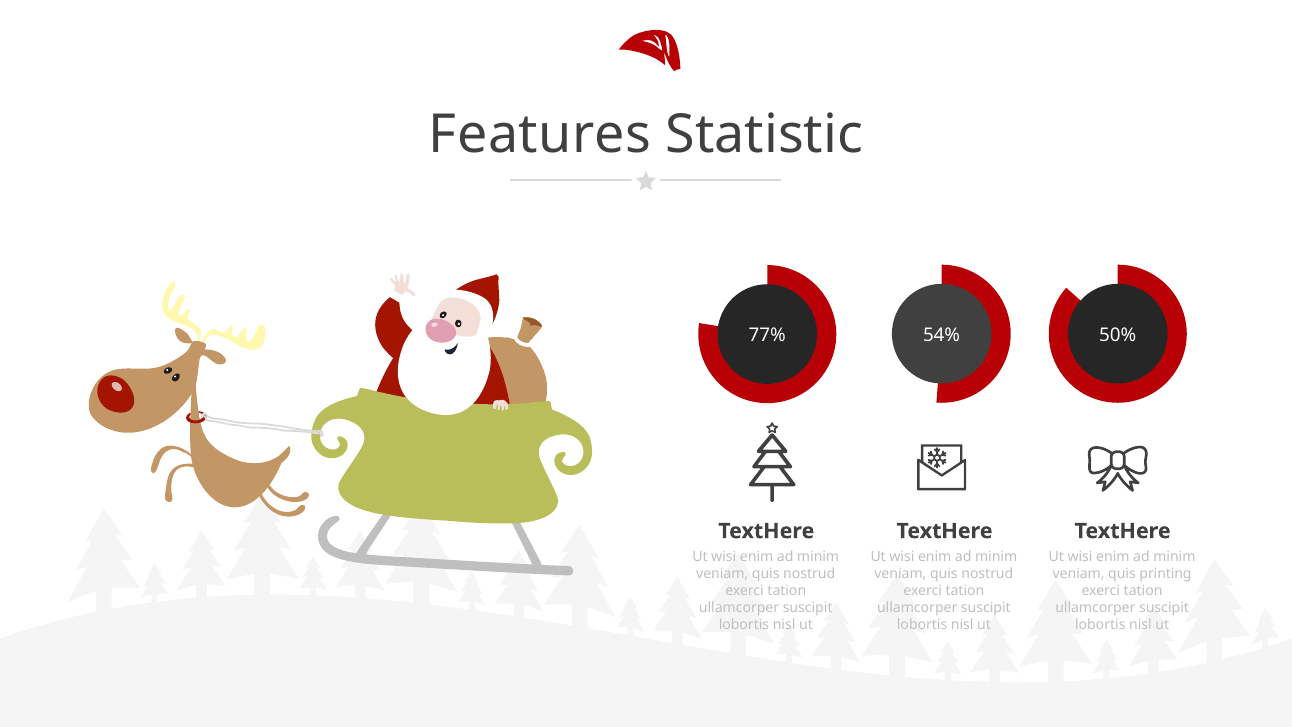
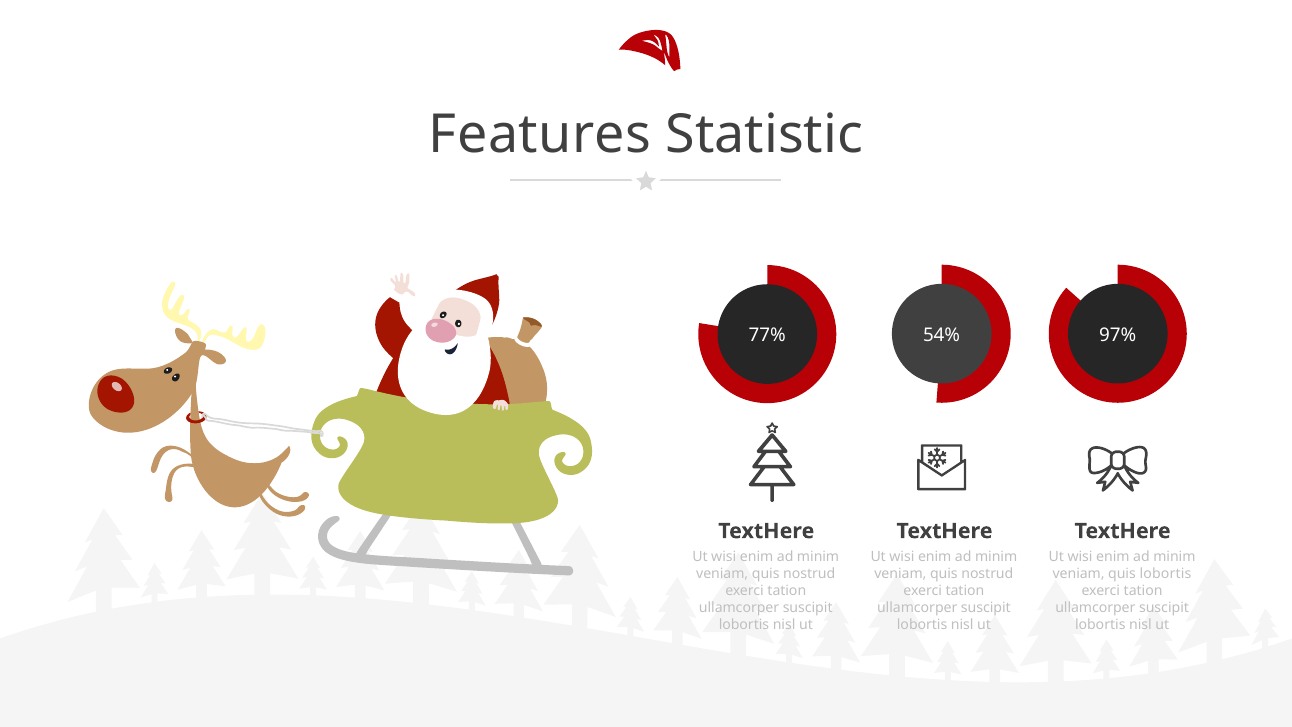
50%: 50% -> 97%
quis printing: printing -> lobortis
